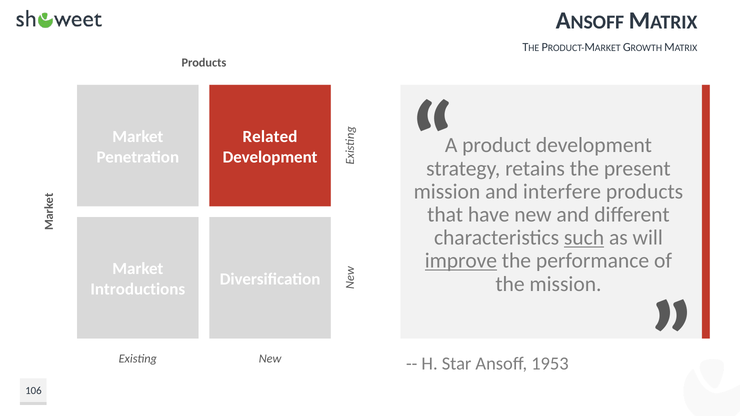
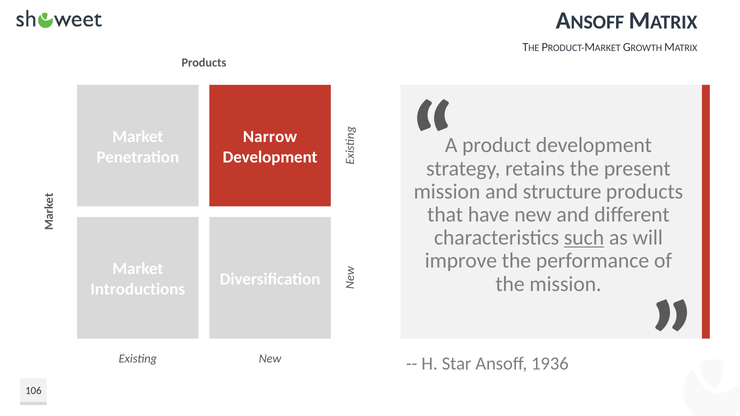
Related: Related -> Narrow
interfere: interfere -> structure
improve underline: present -> none
1953: 1953 -> 1936
